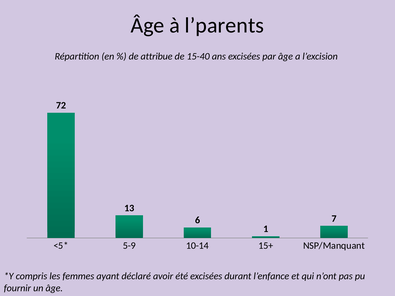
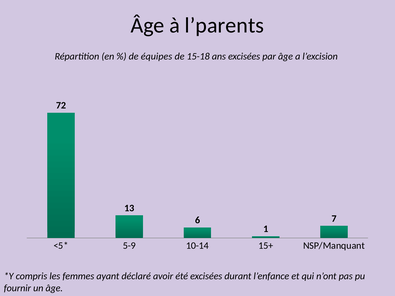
attribue: attribue -> équipes
15-40: 15-40 -> 15-18
